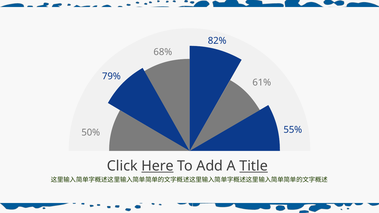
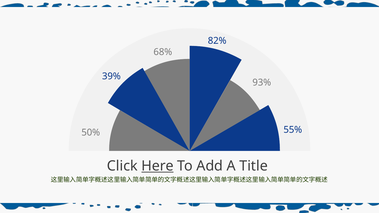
79%: 79% -> 39%
61%: 61% -> 93%
Title underline: present -> none
